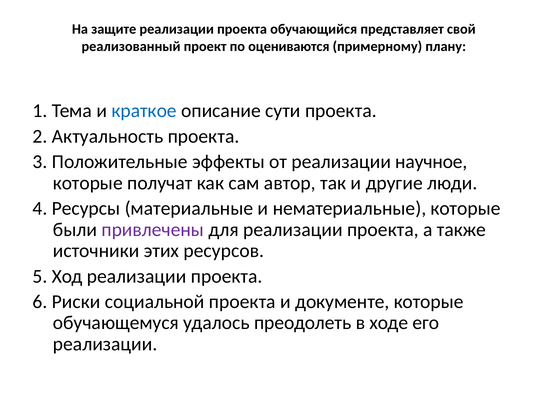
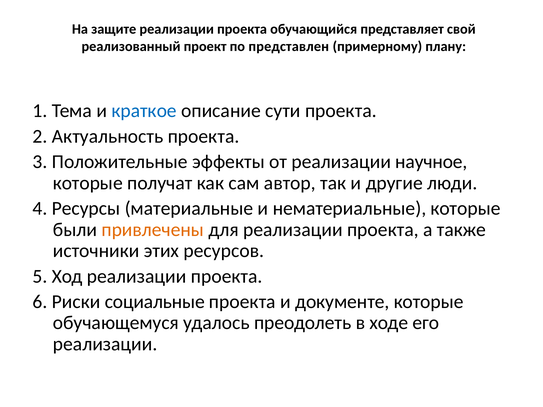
оцениваются: оцениваются -> представлен
привлечены colour: purple -> orange
социальной: социальной -> социальные
